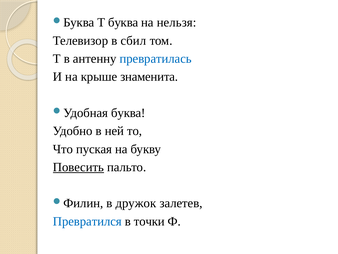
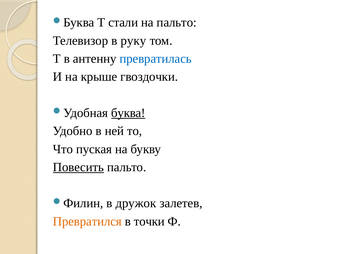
Т буква: буква -> стали
на нельзя: нельзя -> пальто
сбил: сбил -> руку
знаменита: знаменита -> гвоздочки
буква at (128, 113) underline: none -> present
Превратился colour: blue -> orange
